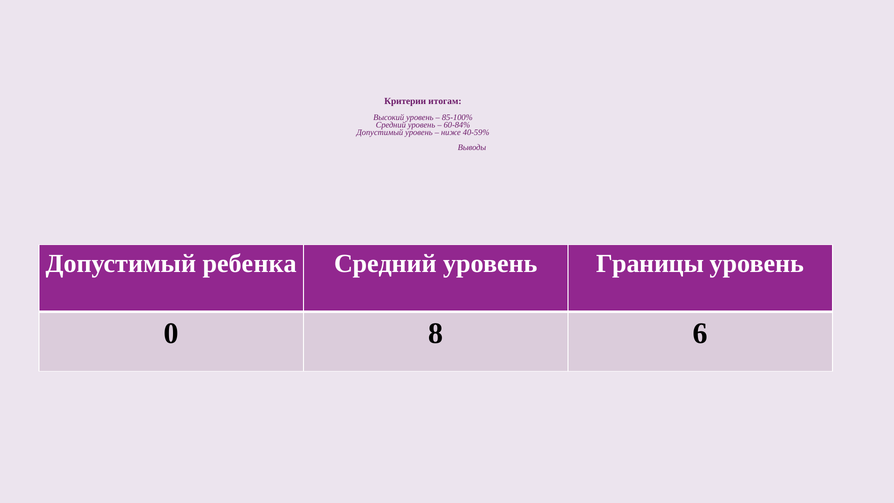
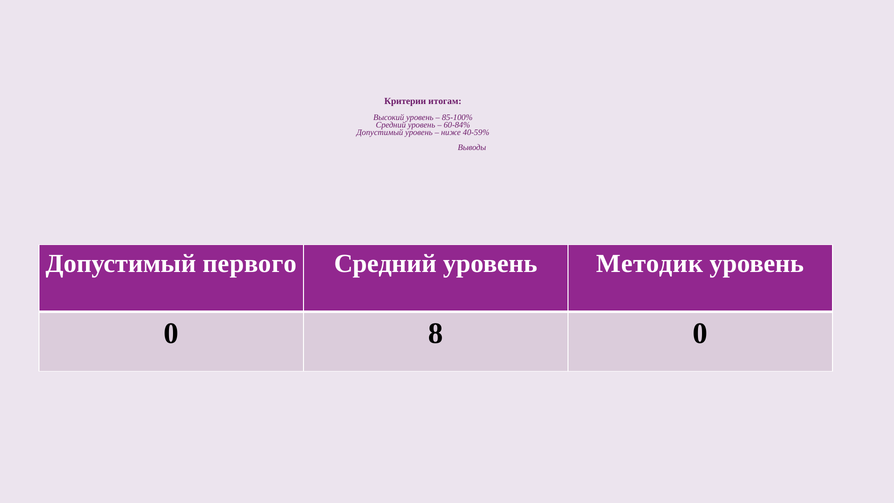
ребенка: ребенка -> первого
Границы: Границы -> Методик
8 6: 6 -> 0
